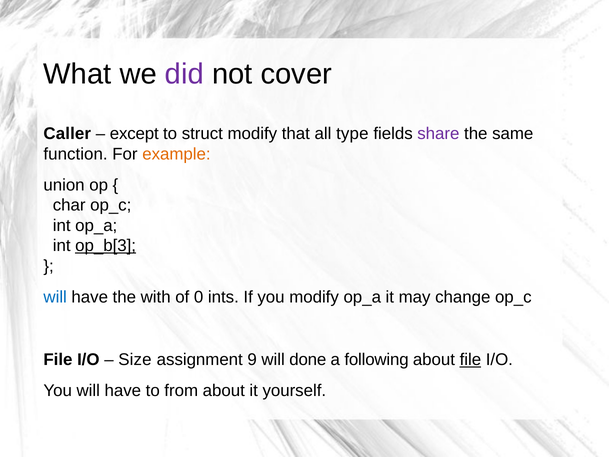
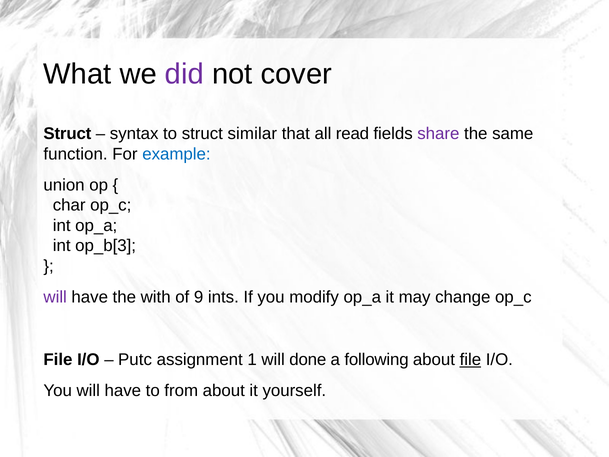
Caller at (67, 134): Caller -> Struct
except: except -> syntax
struct modify: modify -> similar
type: type -> read
example colour: orange -> blue
op_b[3 underline: present -> none
will at (55, 297) colour: blue -> purple
0: 0 -> 9
Size: Size -> Putc
9: 9 -> 1
